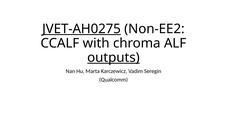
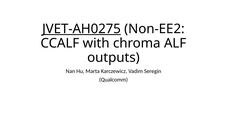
outputs underline: present -> none
